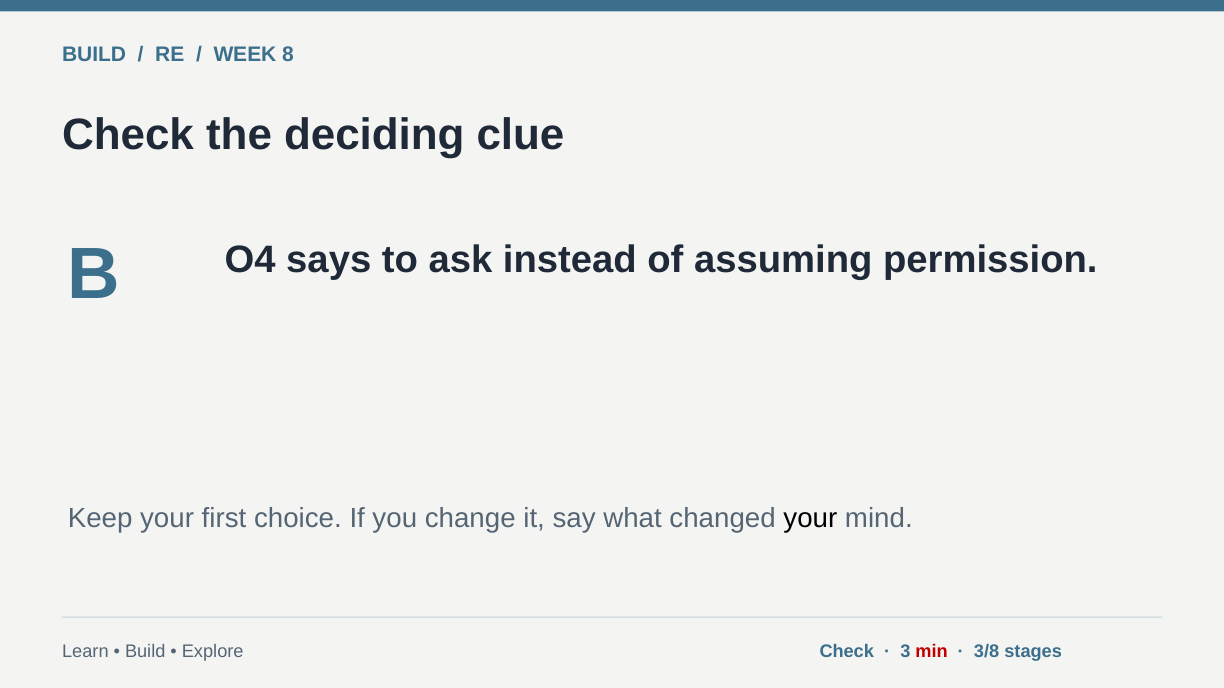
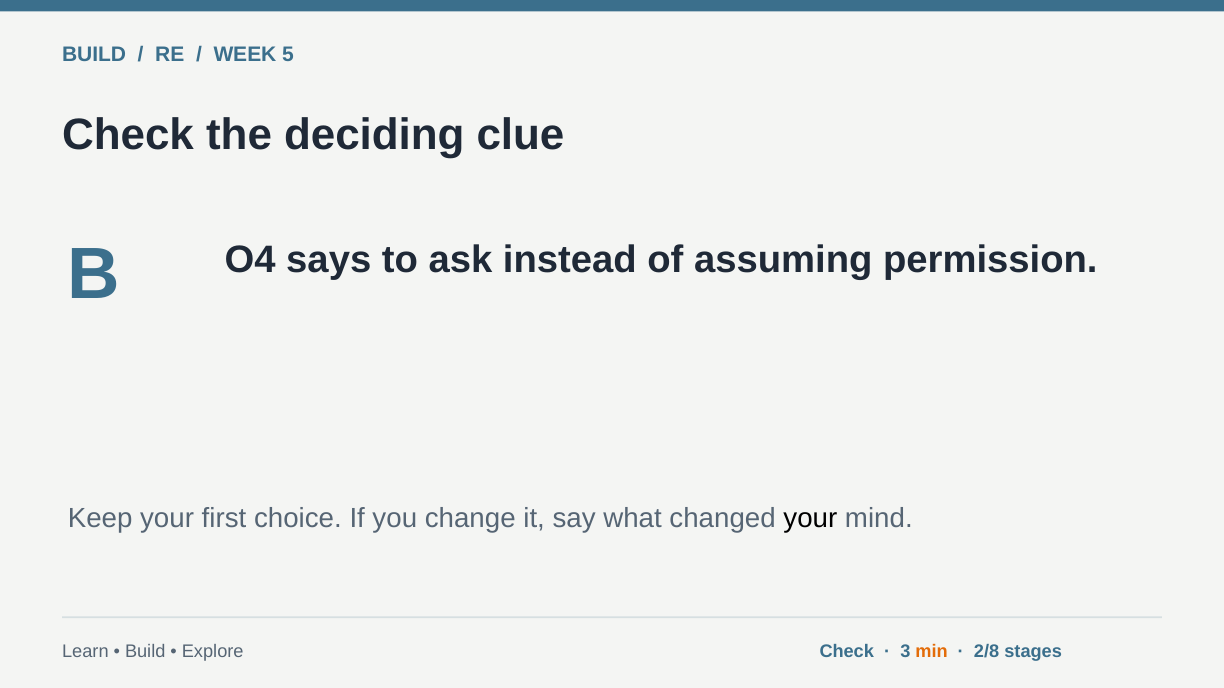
8: 8 -> 5
min colour: red -> orange
3/8: 3/8 -> 2/8
